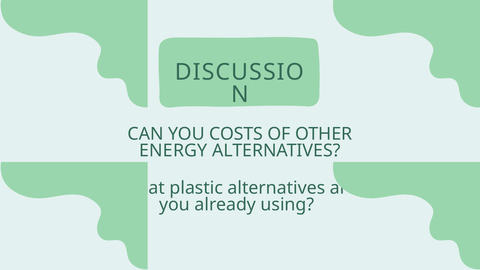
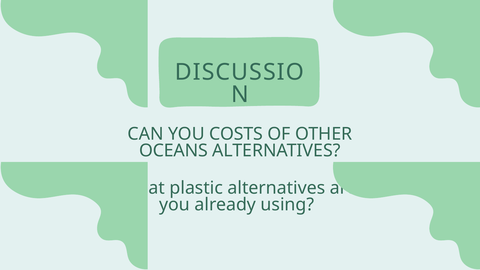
ENERGY: ENERGY -> OCEANS
